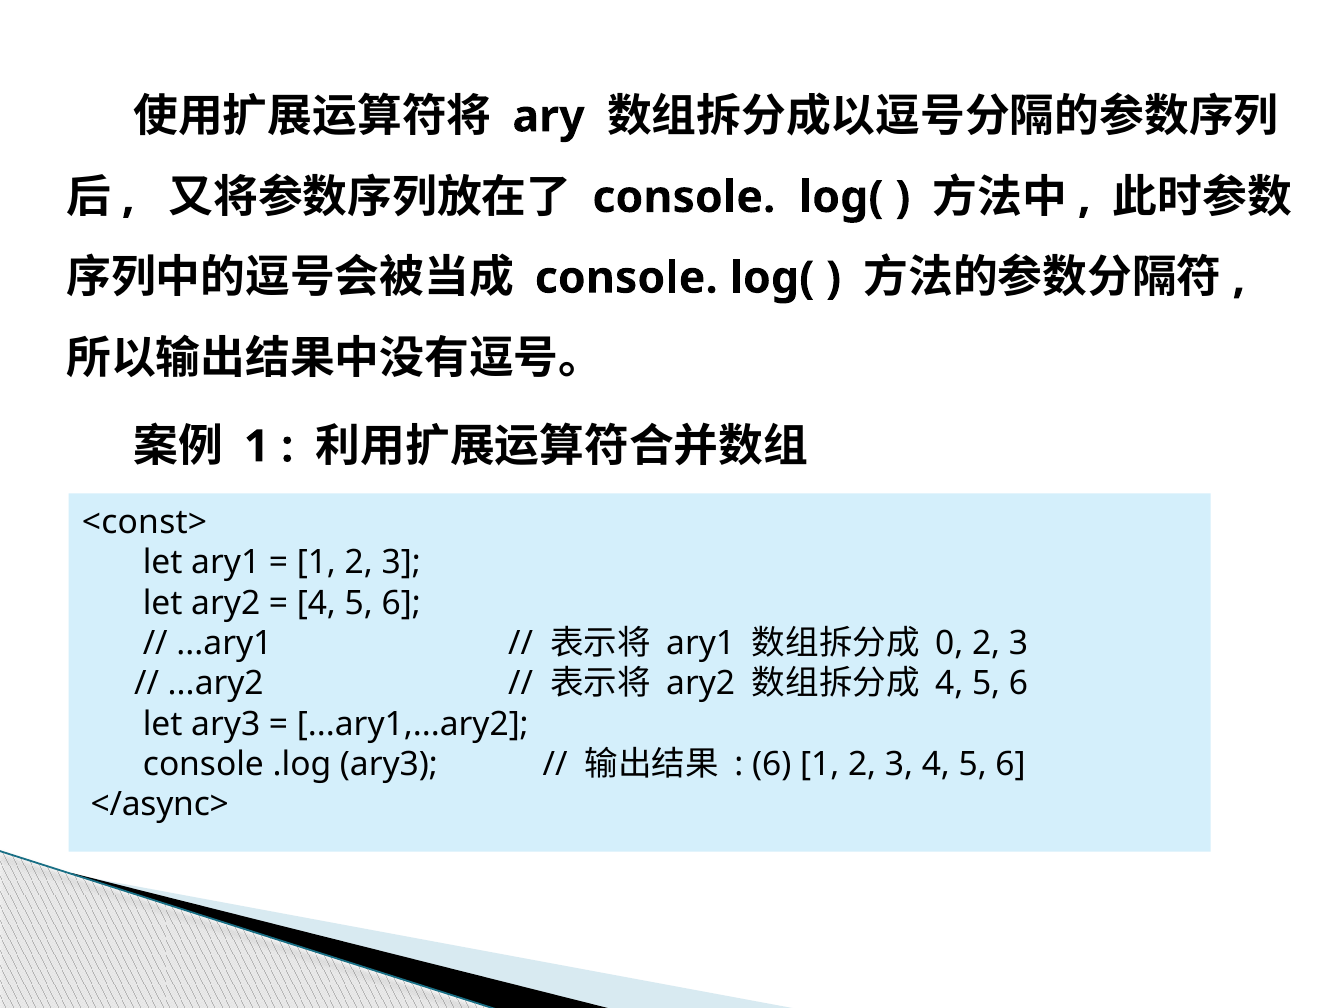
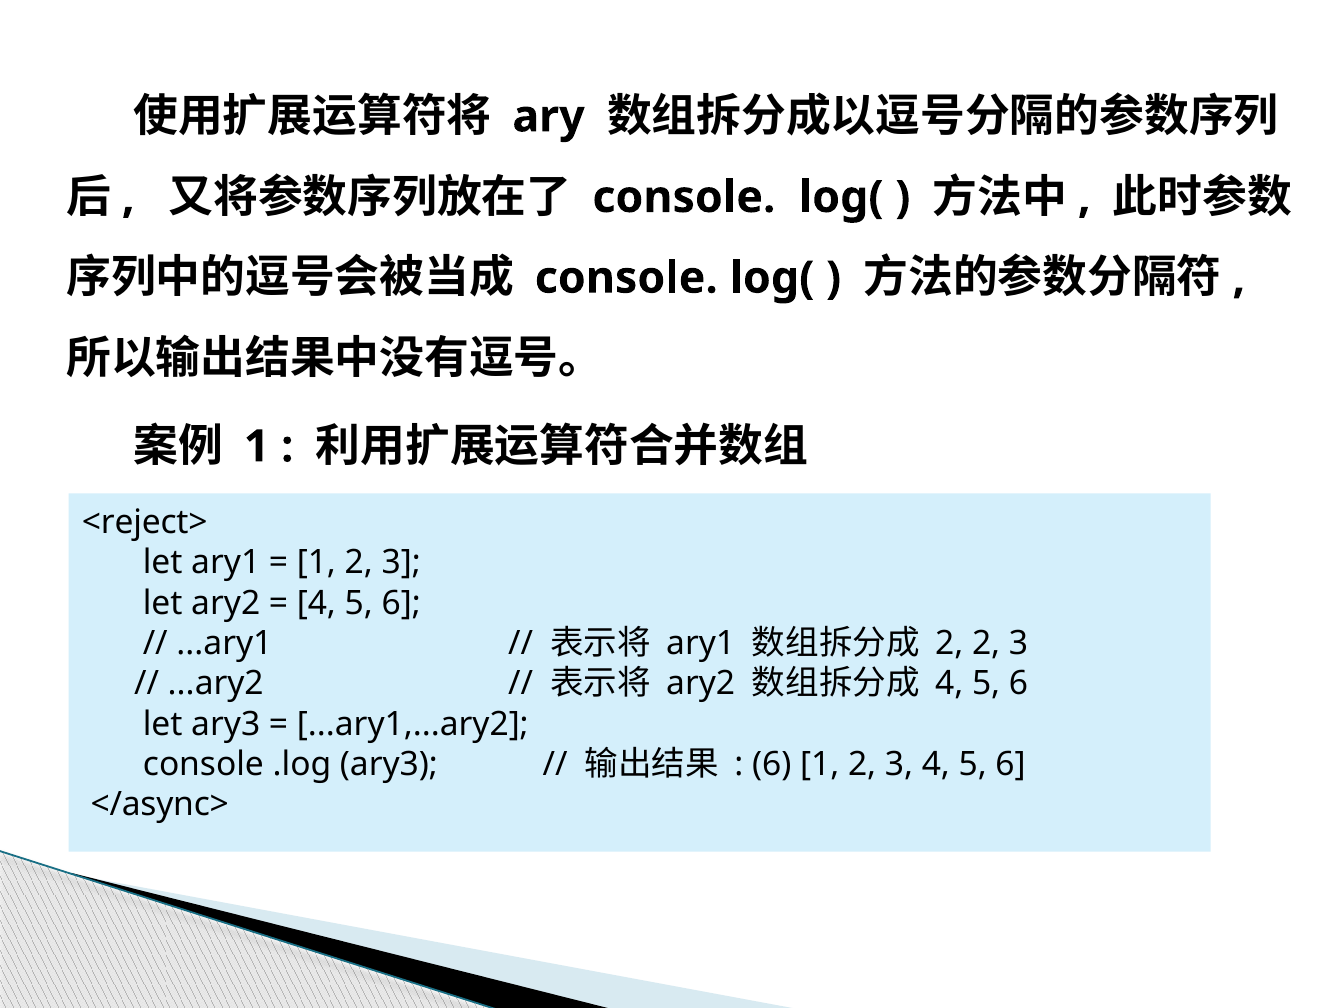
<const>: <const> -> <reject>
0 at (949, 643): 0 -> 2
